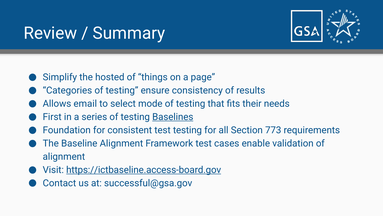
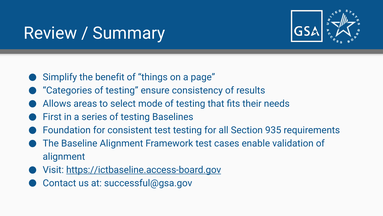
hosted: hosted -> benefit
email: email -> areas
Baselines underline: present -> none
773: 773 -> 935
